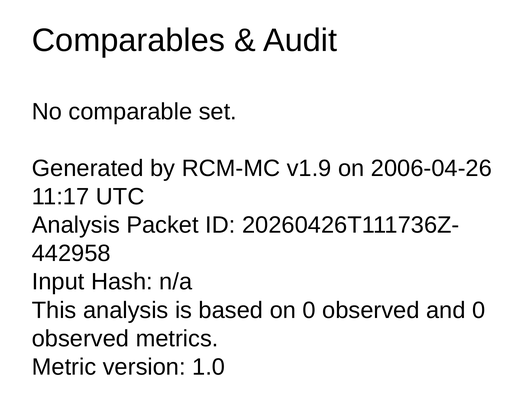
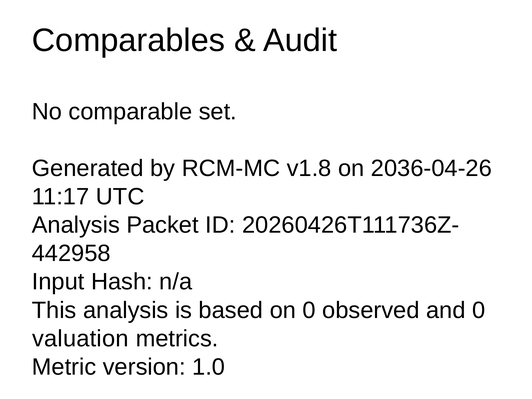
v1.9: v1.9 -> v1.8
2006-04-26: 2006-04-26 -> 2036-04-26
observed at (80, 339): observed -> valuation
